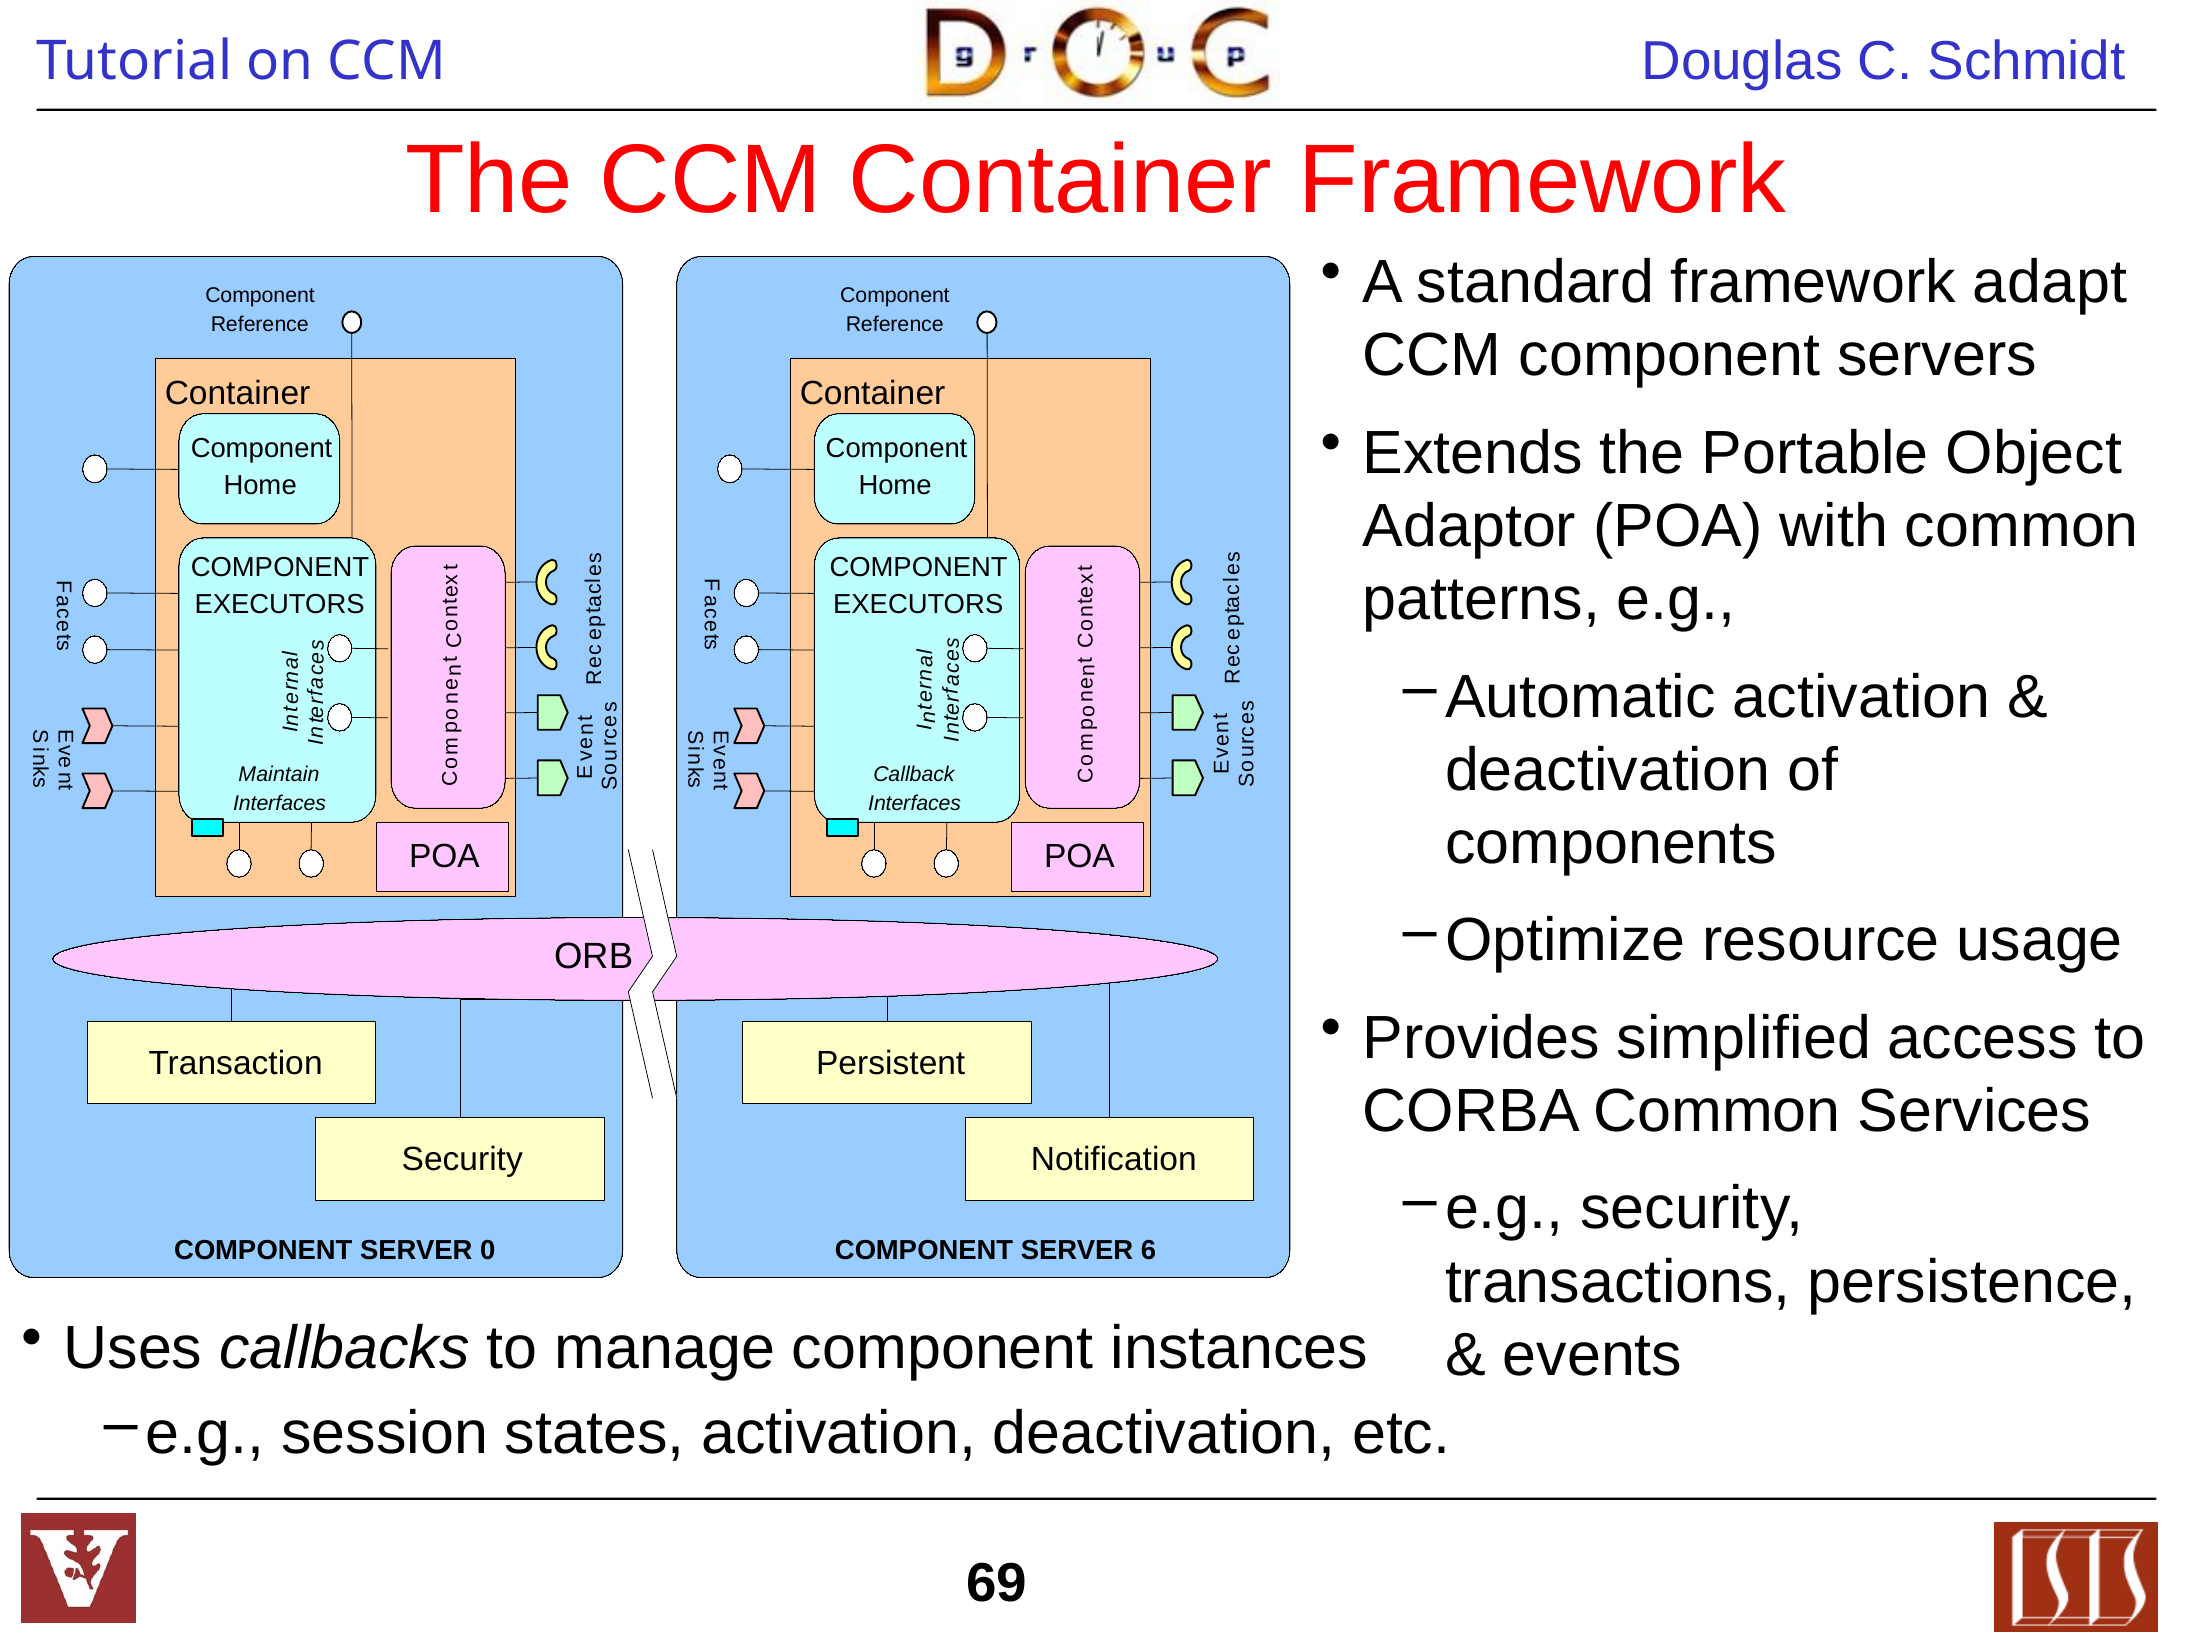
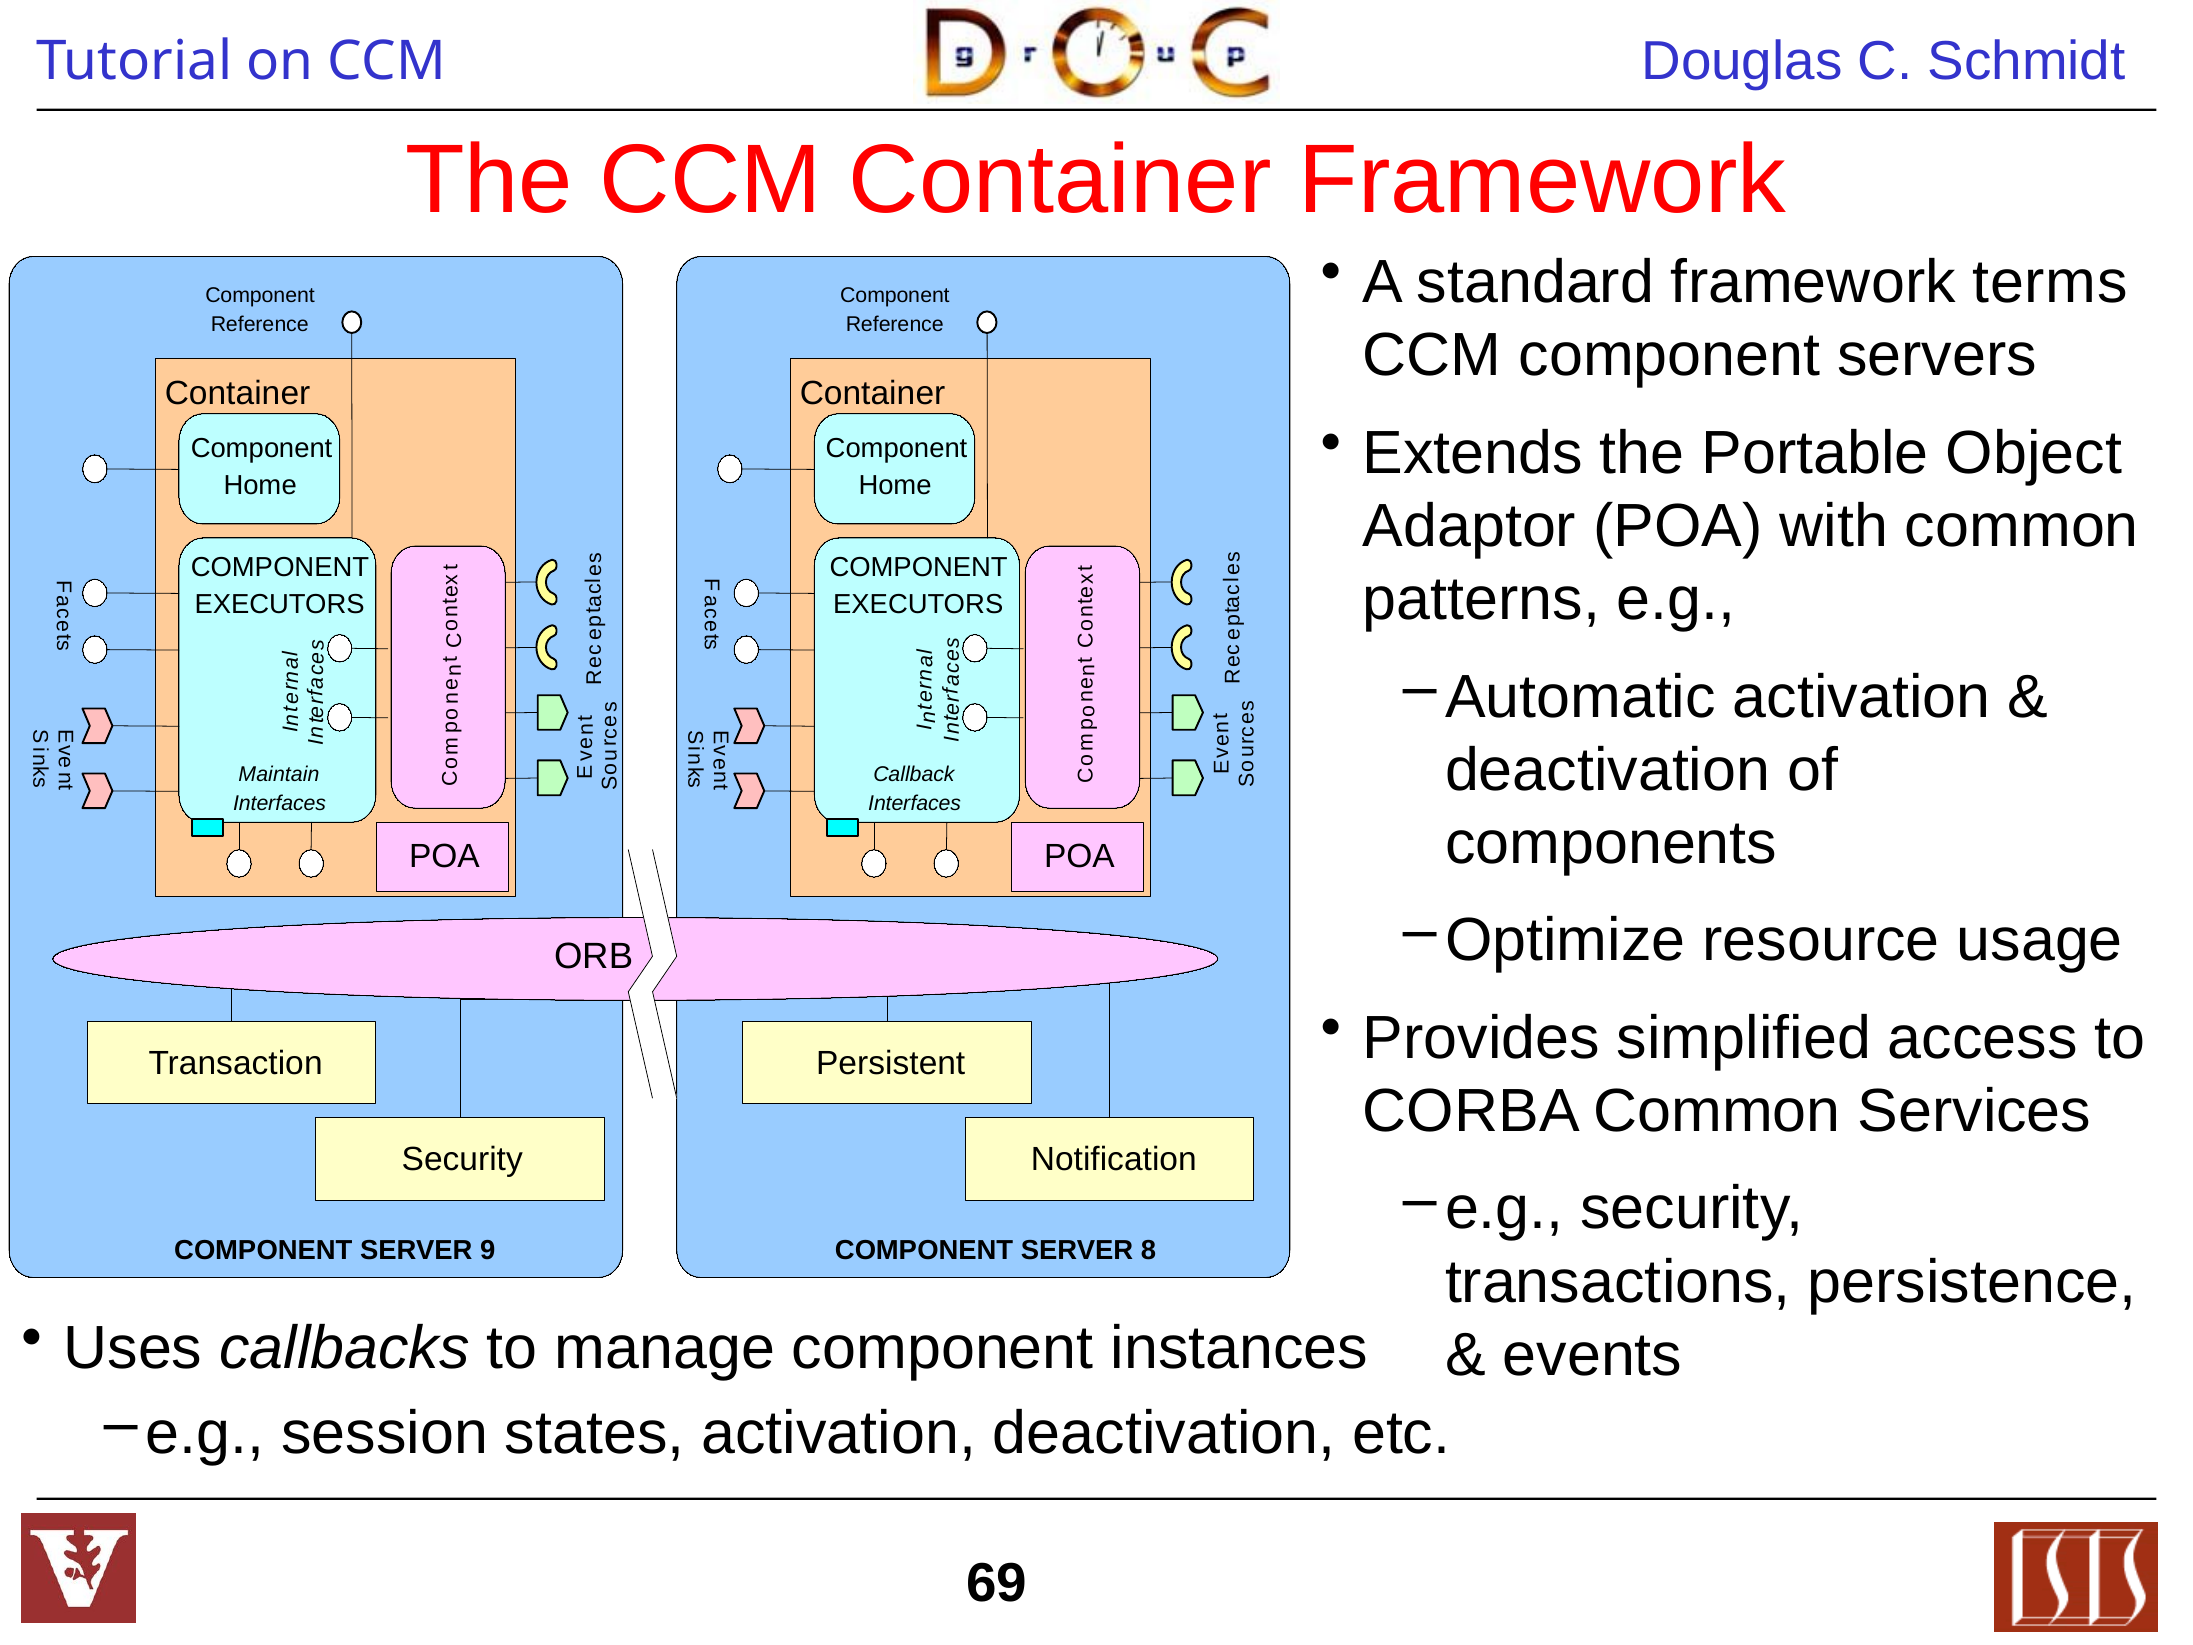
adapt: adapt -> terms
0: 0 -> 9
6: 6 -> 8
